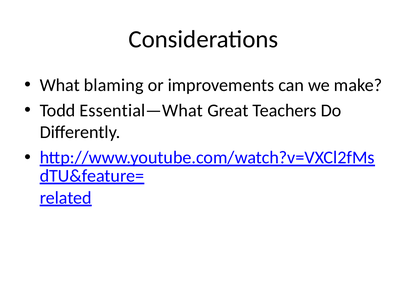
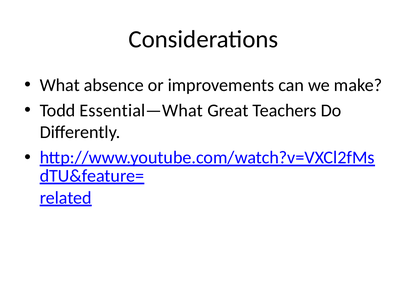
blaming: blaming -> absence
